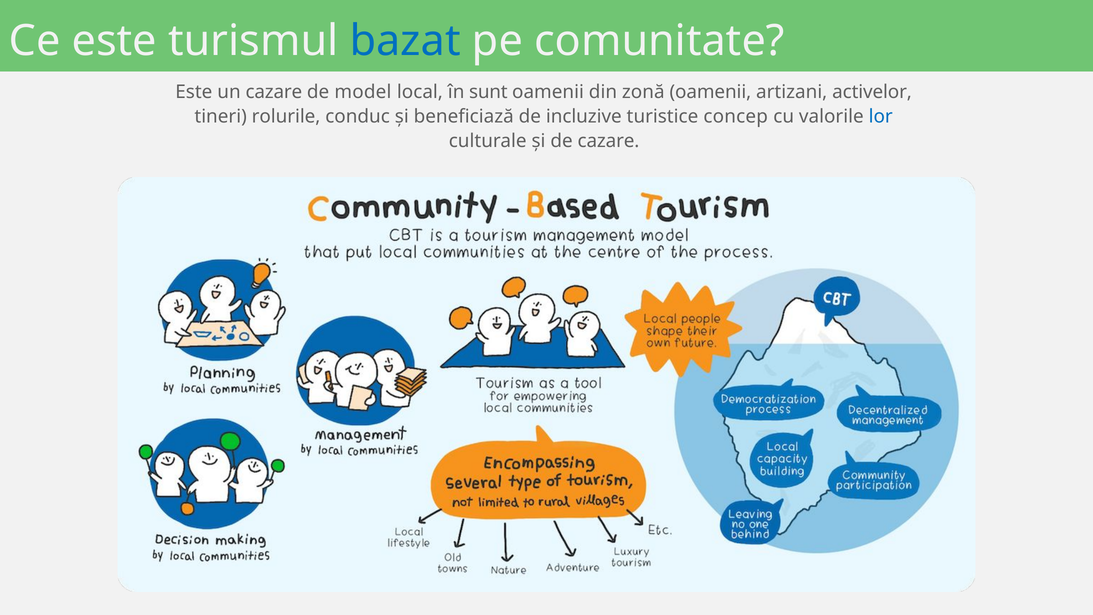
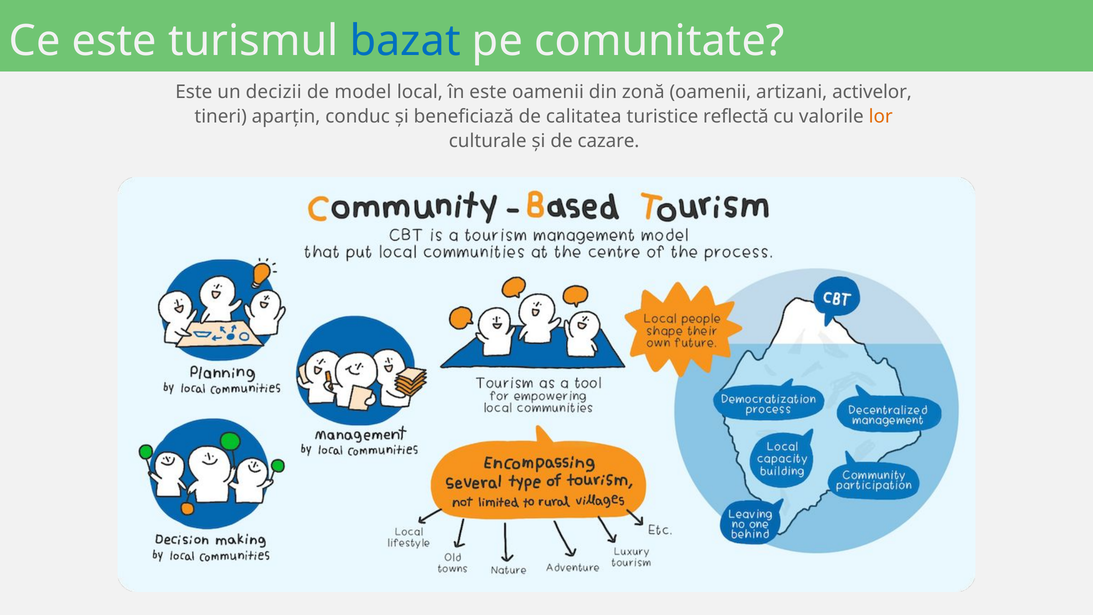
un cazare: cazare -> decizii
în sunt: sunt -> este
rolurile: rolurile -> aparțin
incluzive: incluzive -> calitatea
concep: concep -> reflectă
lor colour: blue -> orange
